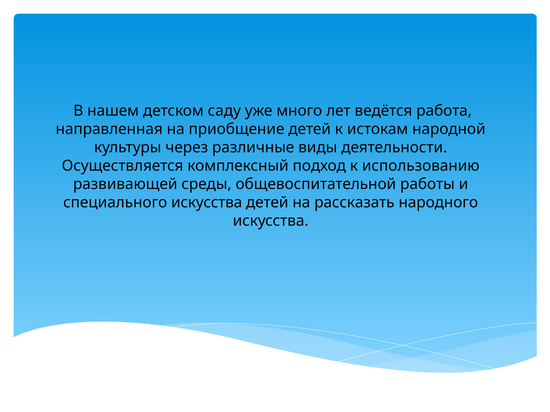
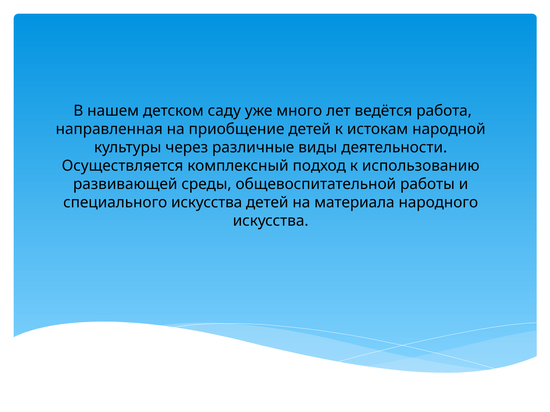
рассказать: рассказать -> материала
